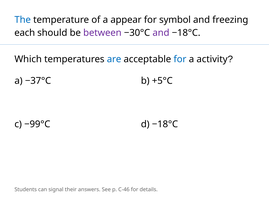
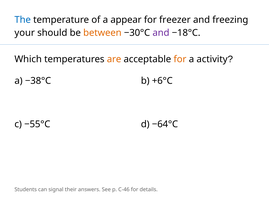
symbol: symbol -> freezer
each: each -> your
between colour: purple -> orange
are colour: blue -> orange
for at (180, 59) colour: blue -> orange
−37°C: −37°C -> −38°C
+5°C: +5°C -> +6°C
−99°C: −99°C -> −55°C
d −18°C: −18°C -> −64°C
